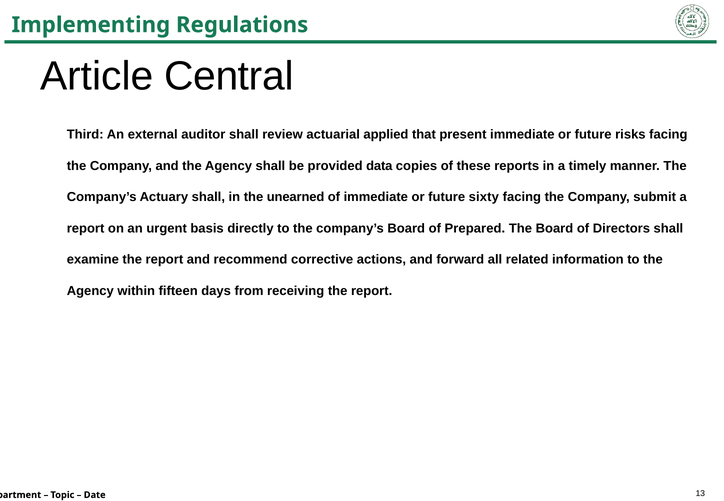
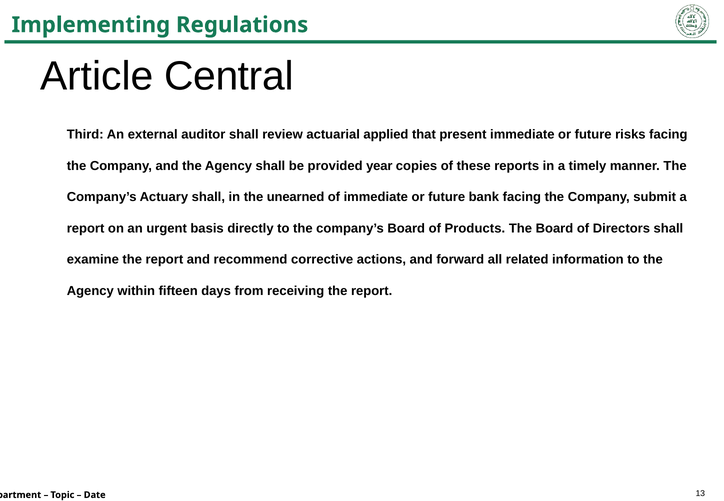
data: data -> year
sixty: sixty -> bank
Prepared: Prepared -> Products
